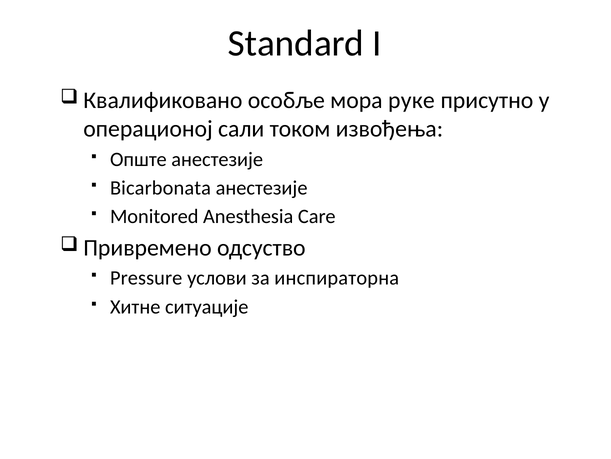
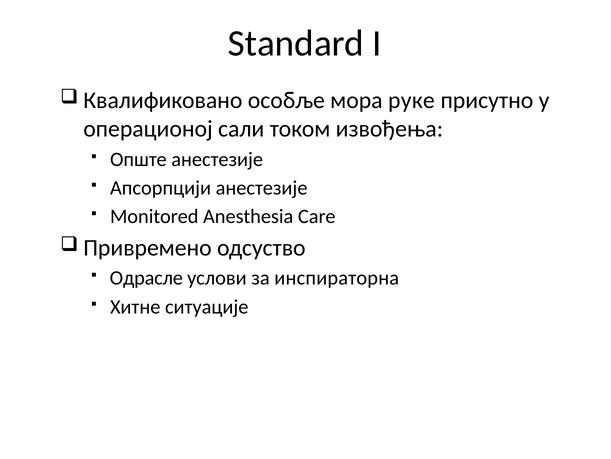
Bicarbonatа: Bicarbonatа -> Апсорпцији
Pressure: Pressure -> Одрасле
